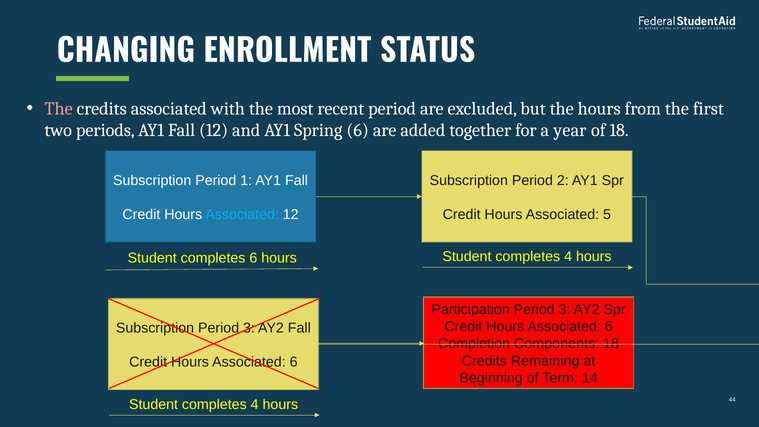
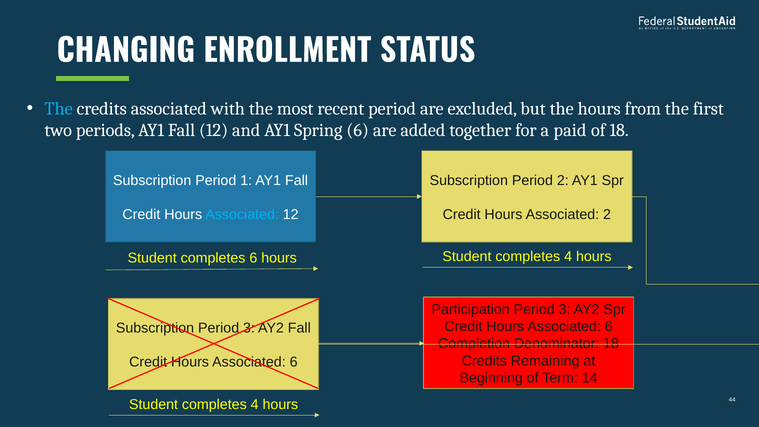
The at (59, 109) colour: pink -> light blue
year: year -> paid
Associated 5: 5 -> 2
Components: Components -> Denominator
